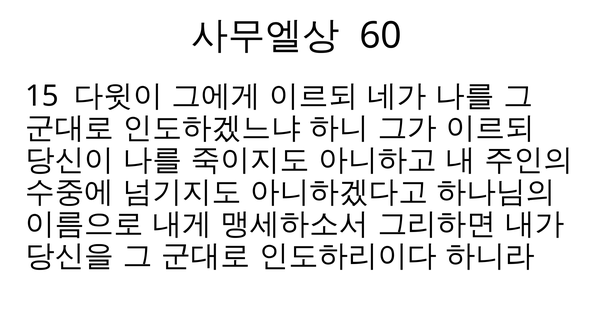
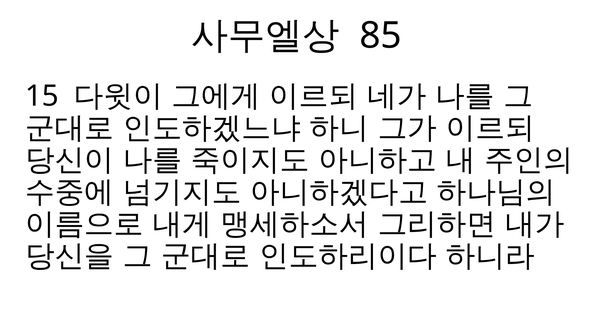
60: 60 -> 85
